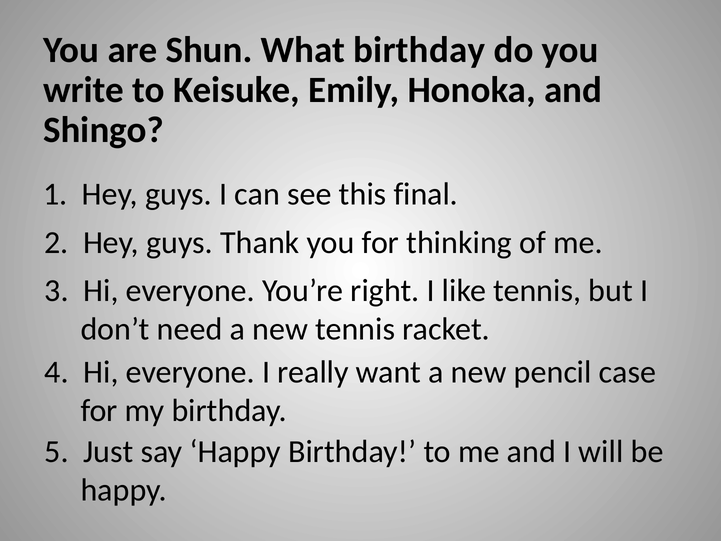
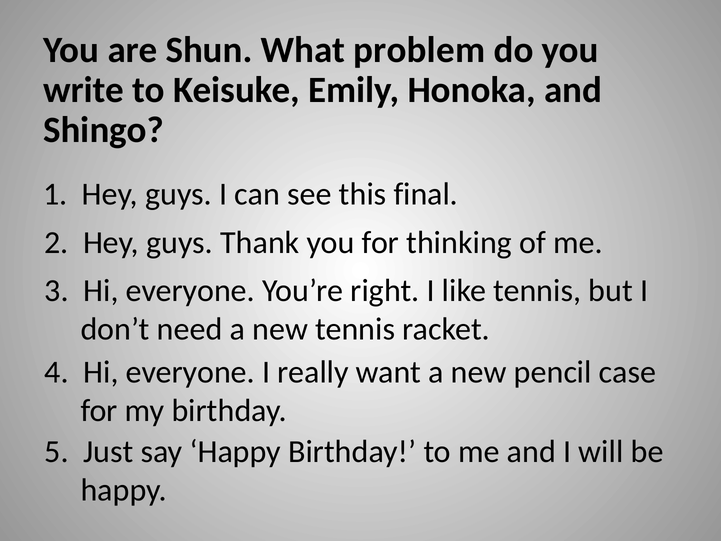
What birthday: birthday -> problem
